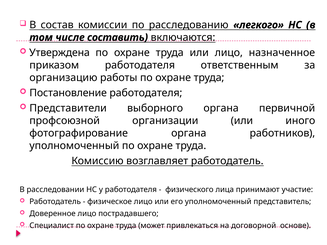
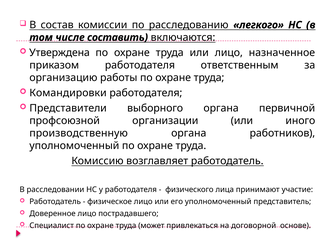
Постановление: Постановление -> Командировки
фотографирование: фотографирование -> производственную
